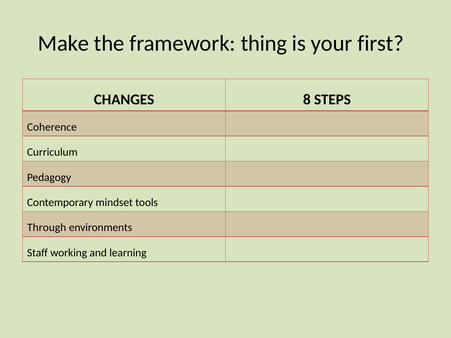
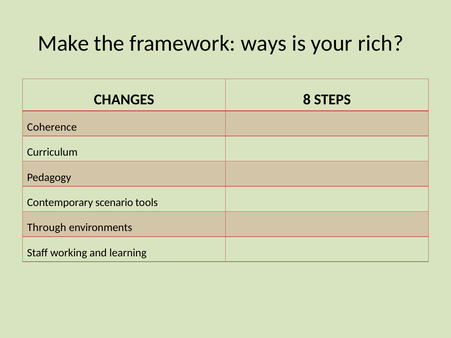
thing: thing -> ways
first: first -> rich
mindset: mindset -> scenario
